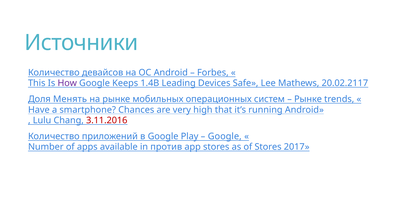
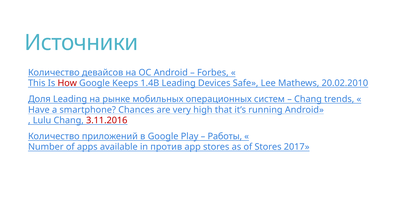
How colour: purple -> red
20.02.2117: 20.02.2117 -> 20.02.2010
Доля Менять: Менять -> Leading
Рынке at (308, 99): Рынке -> Chang
Google at (225, 136): Google -> Работы
